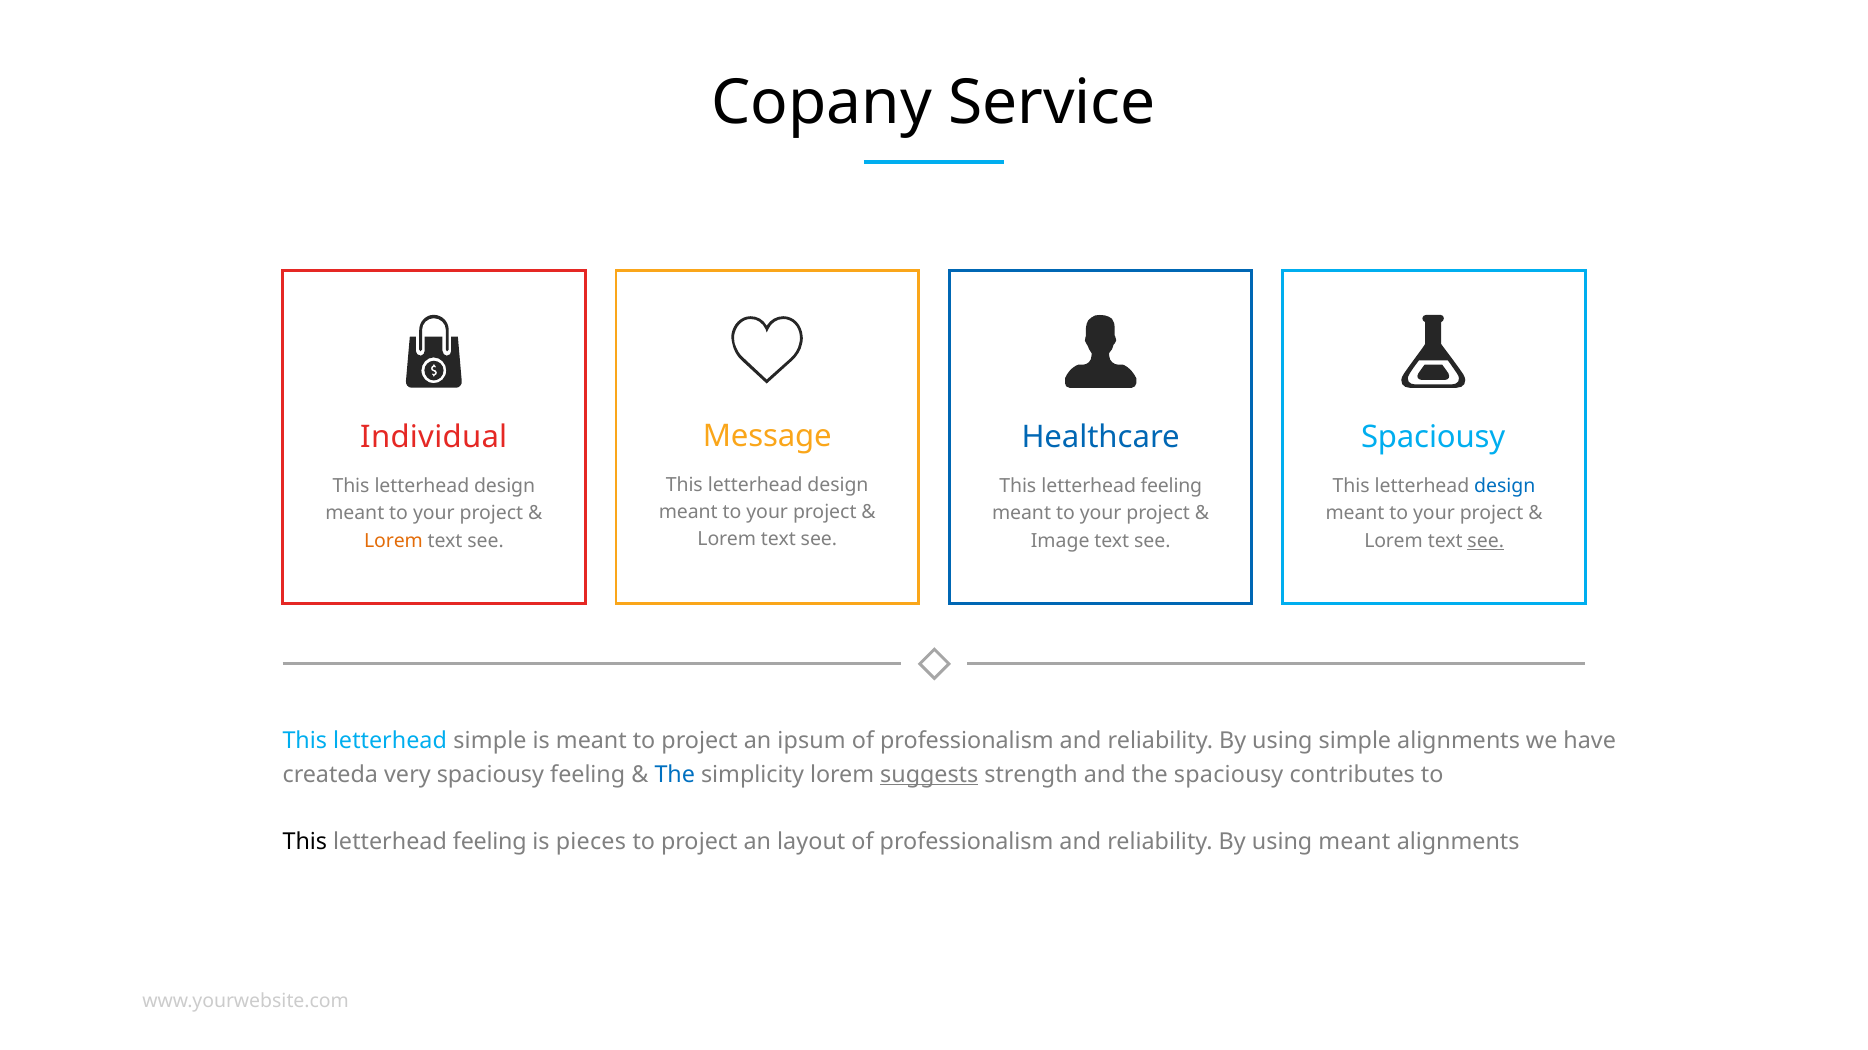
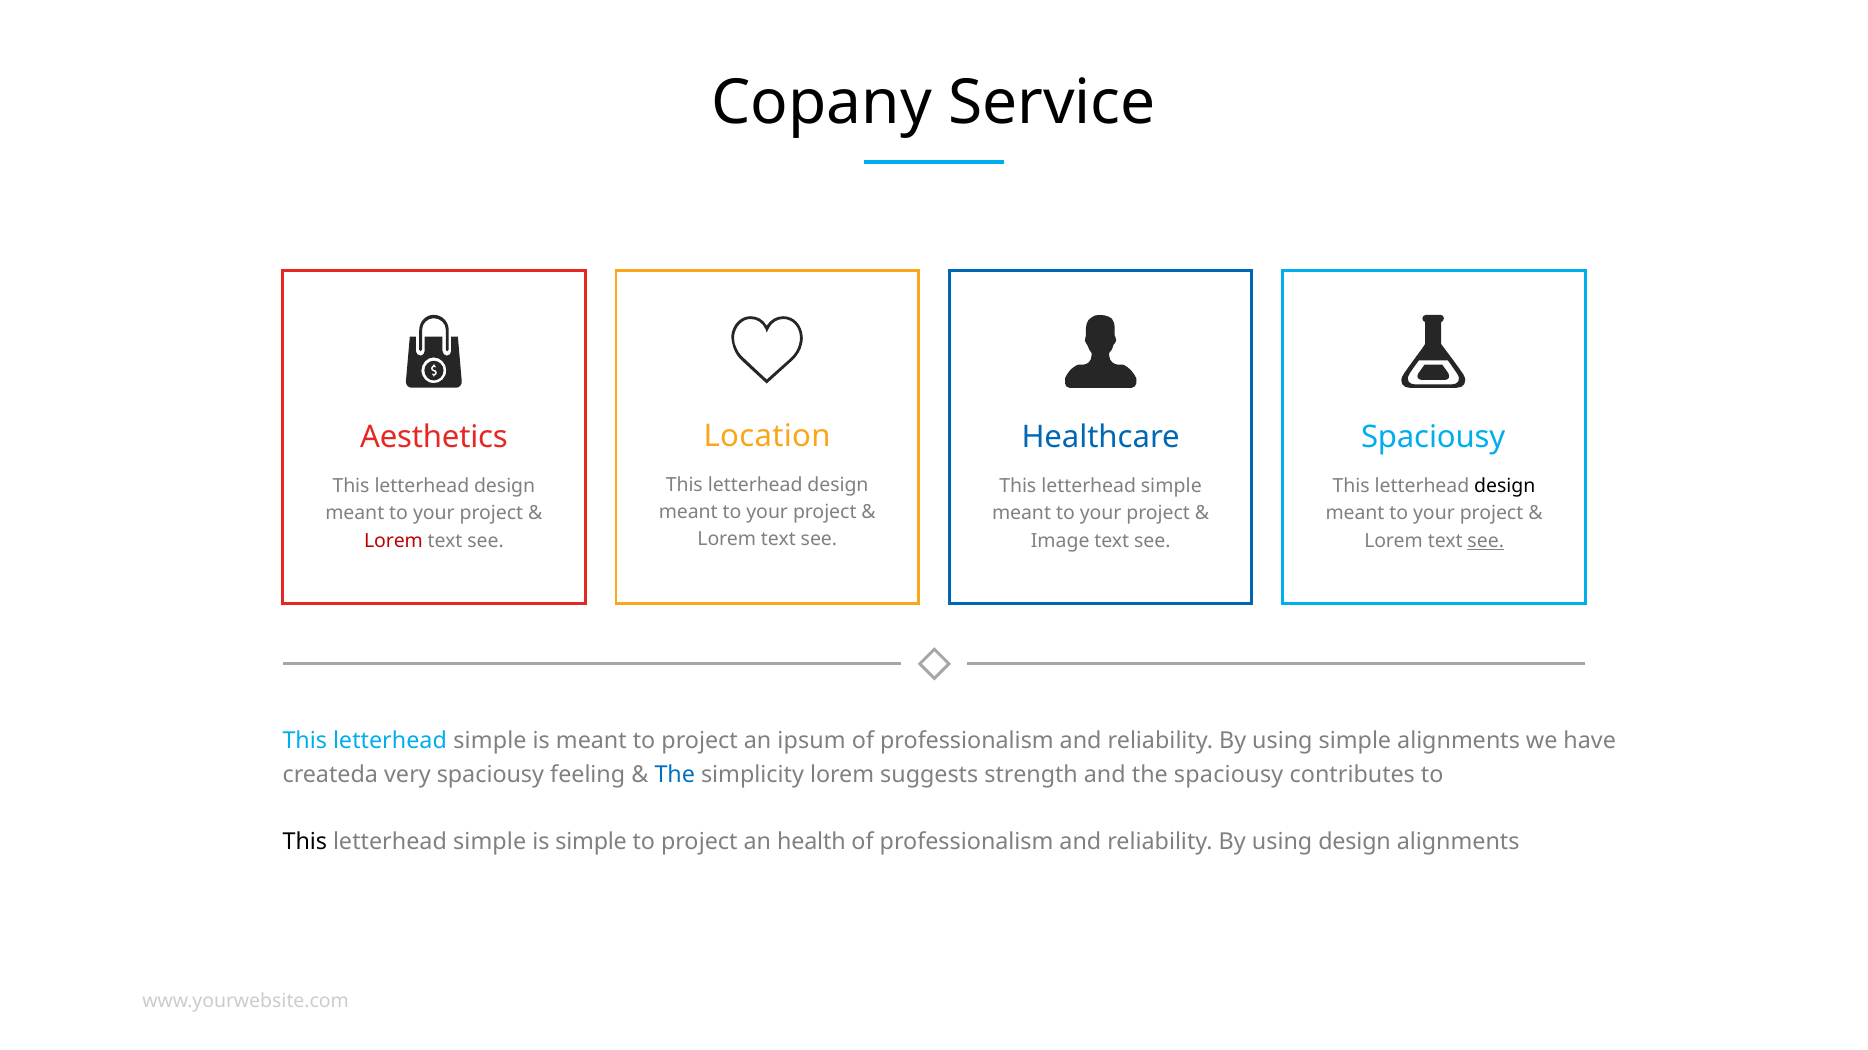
Message: Message -> Location
Individual: Individual -> Aesthetics
feeling at (1171, 487): feeling -> simple
design at (1505, 487) colour: blue -> black
Lorem at (393, 541) colour: orange -> red
suggests underline: present -> none
feeling at (490, 842): feeling -> simple
is pieces: pieces -> simple
layout: layout -> health
using meant: meant -> design
